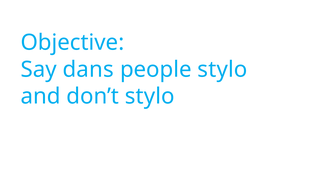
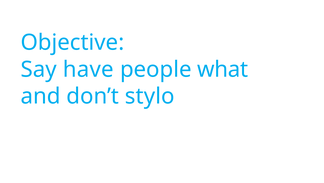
dans: dans -> have
people stylo: stylo -> what
